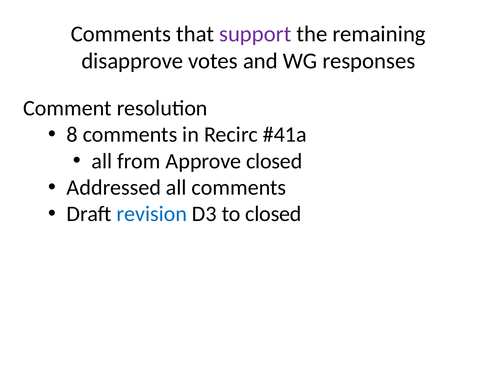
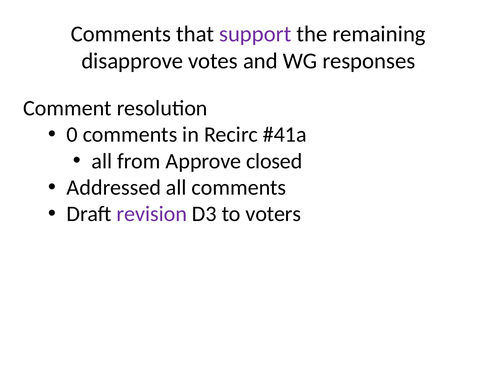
8: 8 -> 0
revision colour: blue -> purple
to closed: closed -> voters
